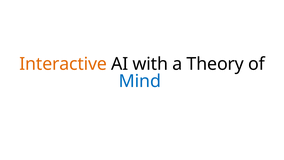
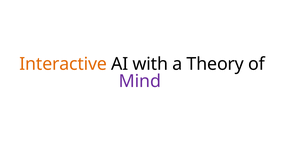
Mind colour: blue -> purple
